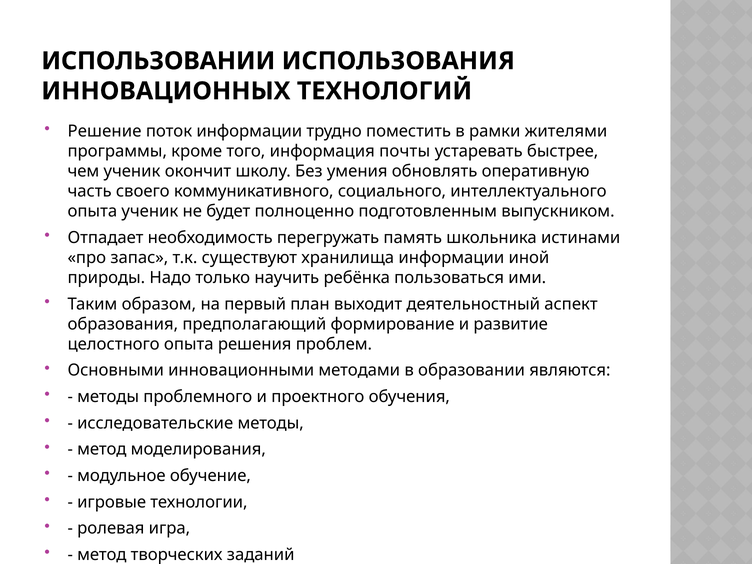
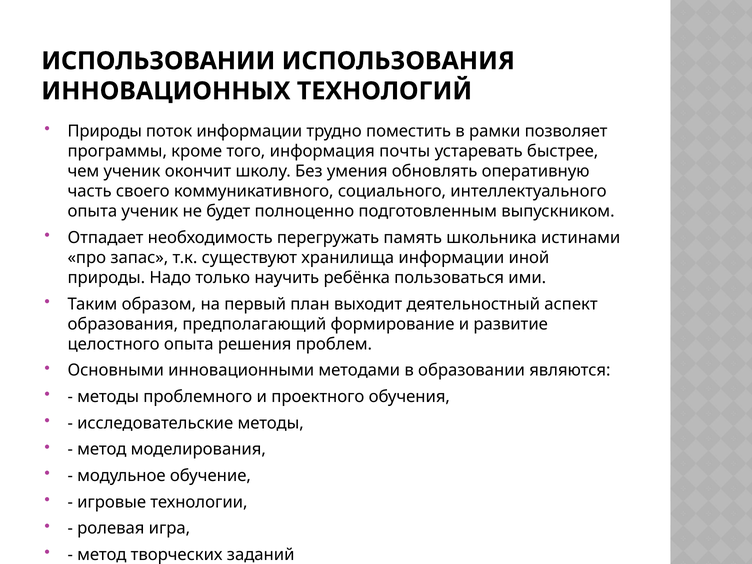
Решение at (105, 131): Решение -> Природы
жителями: жителями -> позволяет
